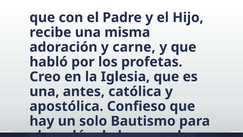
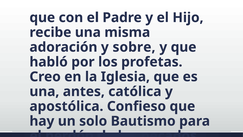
carne: carne -> sobre
